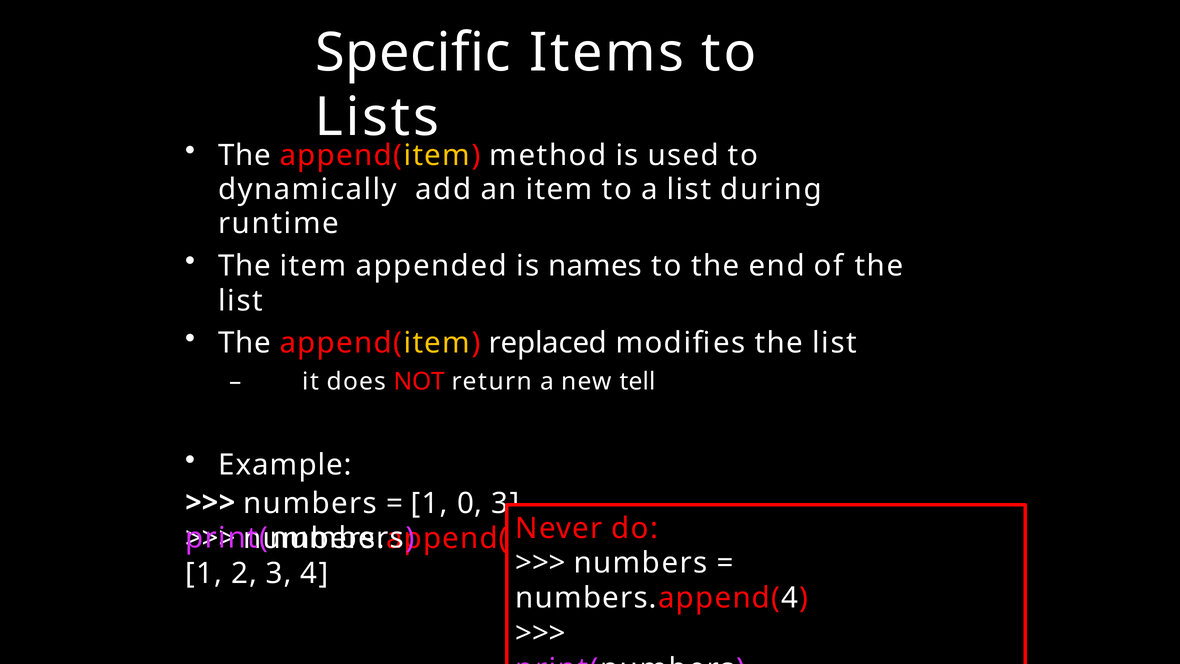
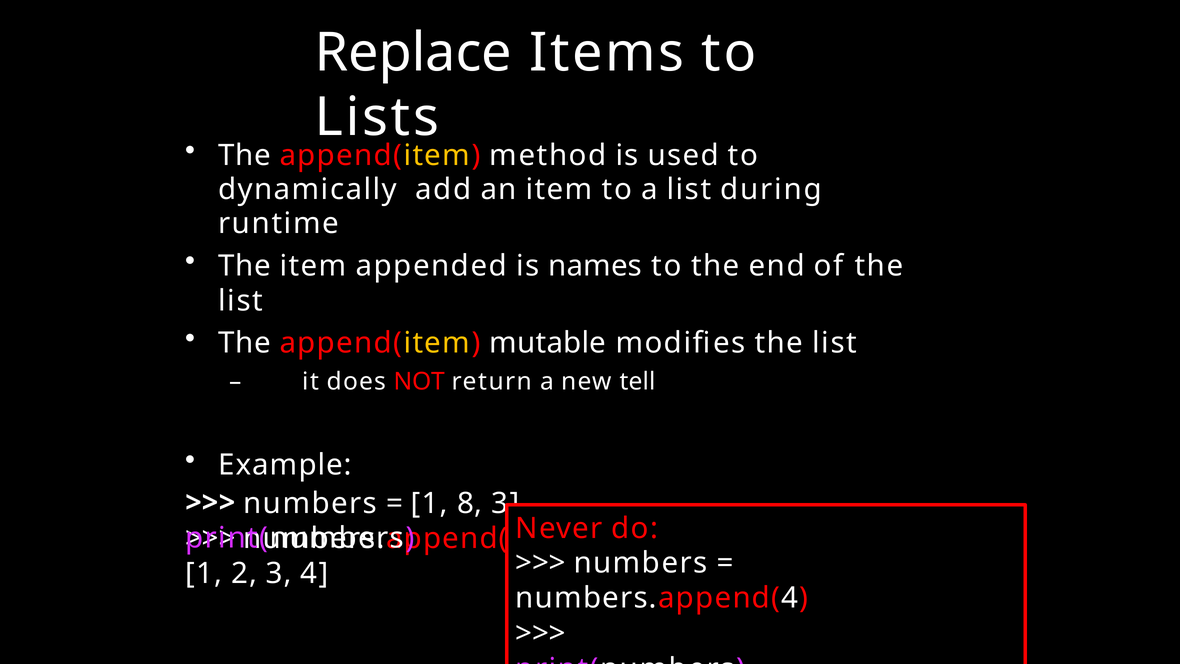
Specific: Specific -> Replace
replaced: replaced -> mutable
0: 0 -> 8
